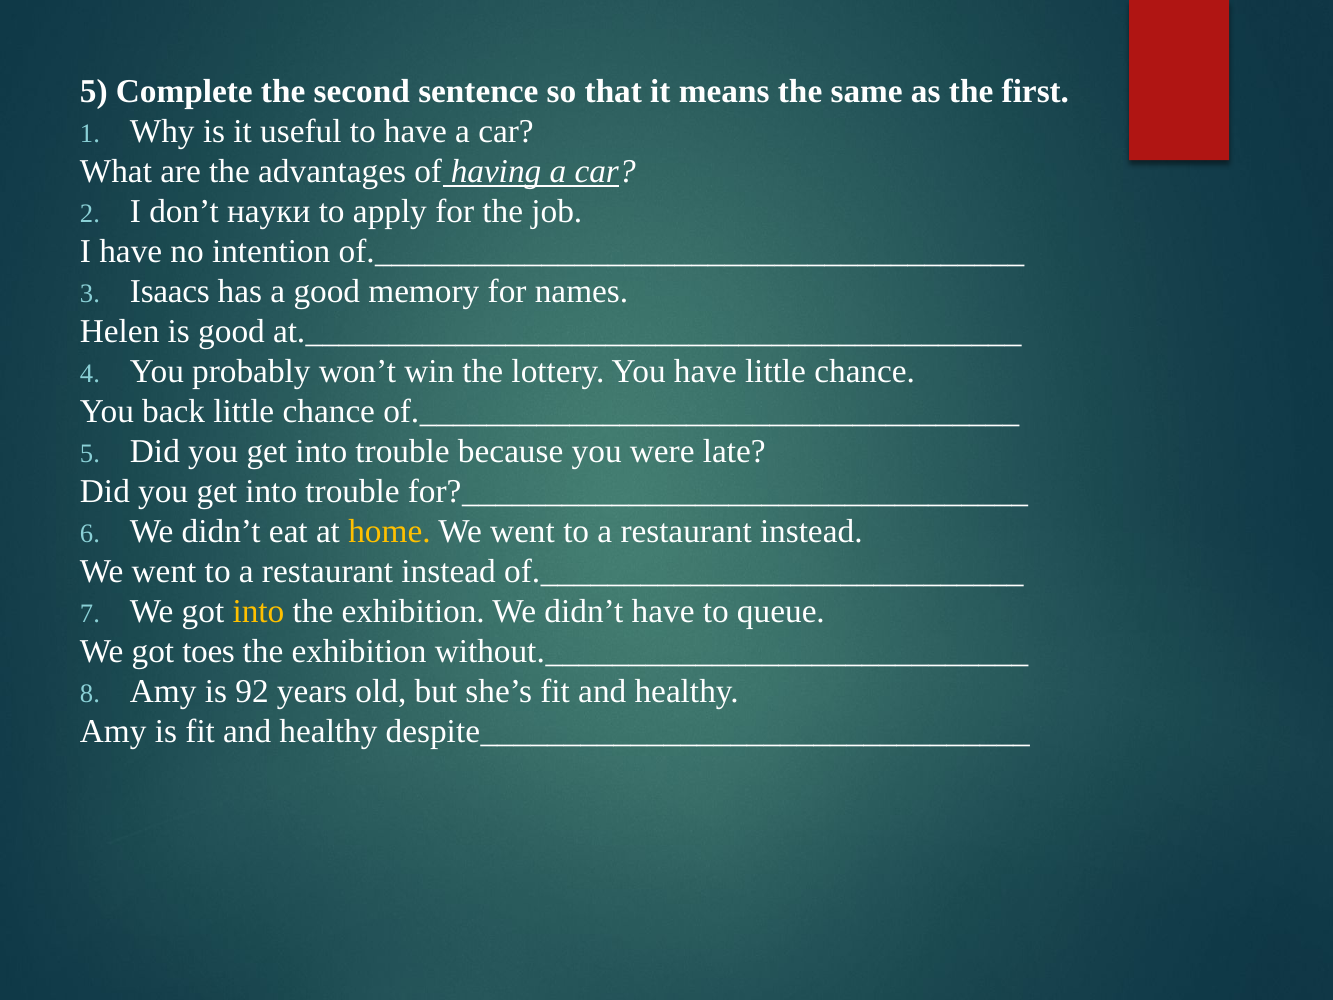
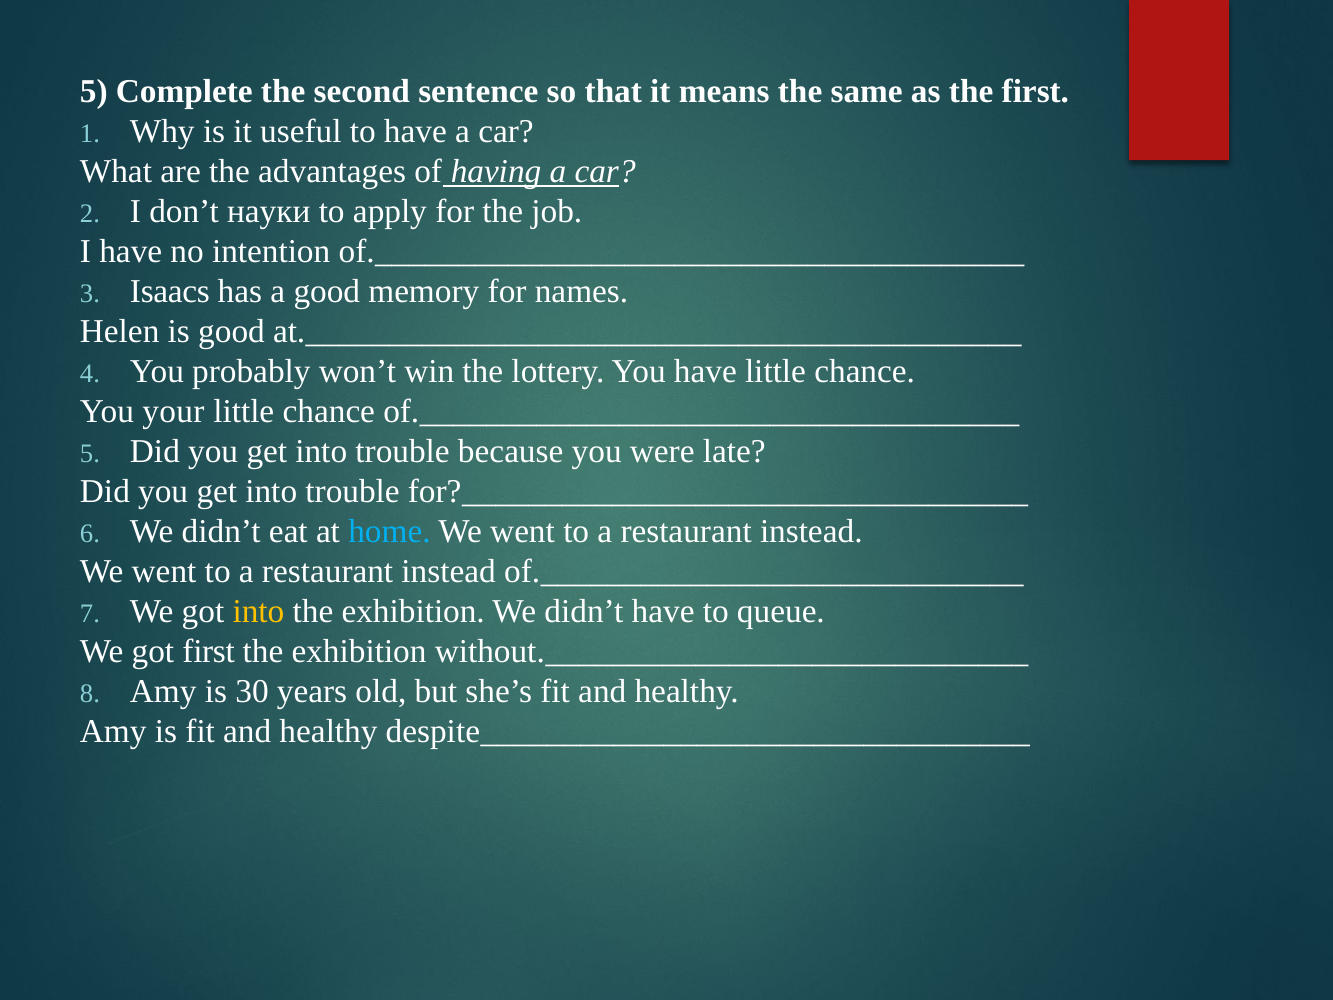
back: back -> your
home colour: yellow -> light blue
got toes: toes -> first
92: 92 -> 30
